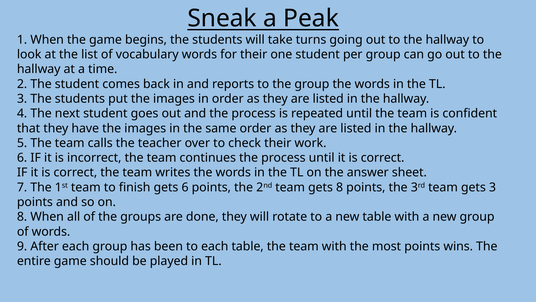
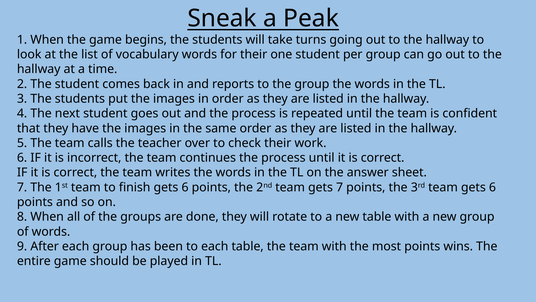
gets 8: 8 -> 7
team gets 3: 3 -> 6
